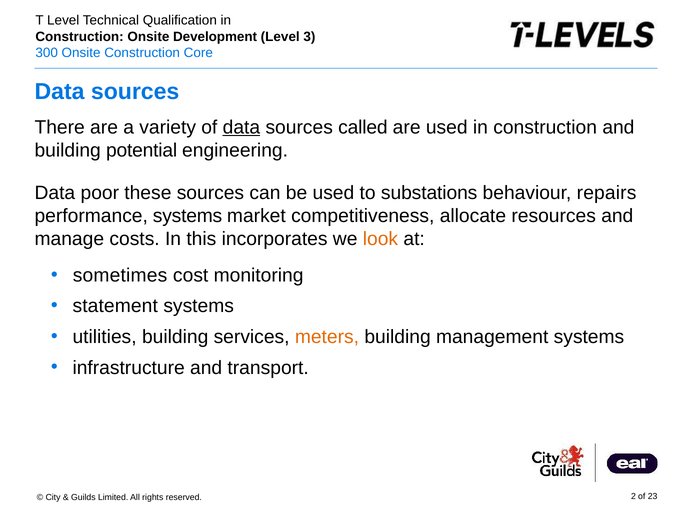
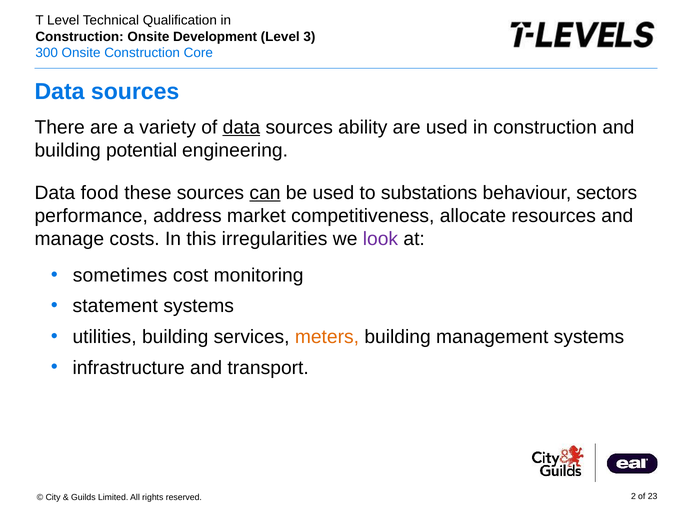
called: called -> ability
poor: poor -> food
can underline: none -> present
repairs: repairs -> sectors
performance systems: systems -> address
incorporates: incorporates -> irregularities
look colour: orange -> purple
